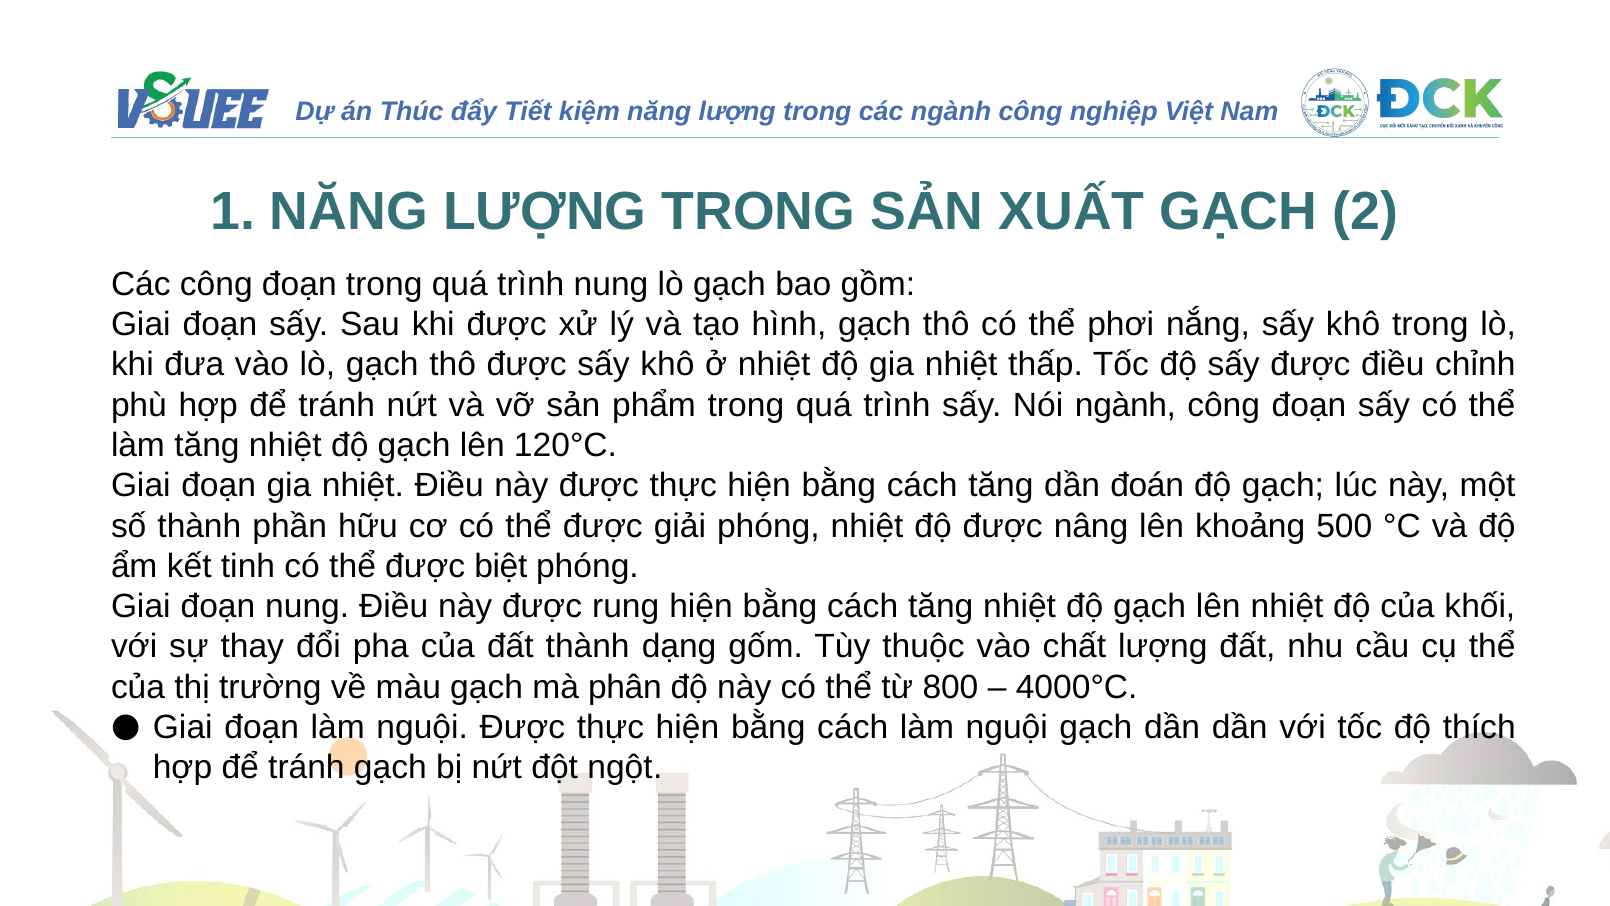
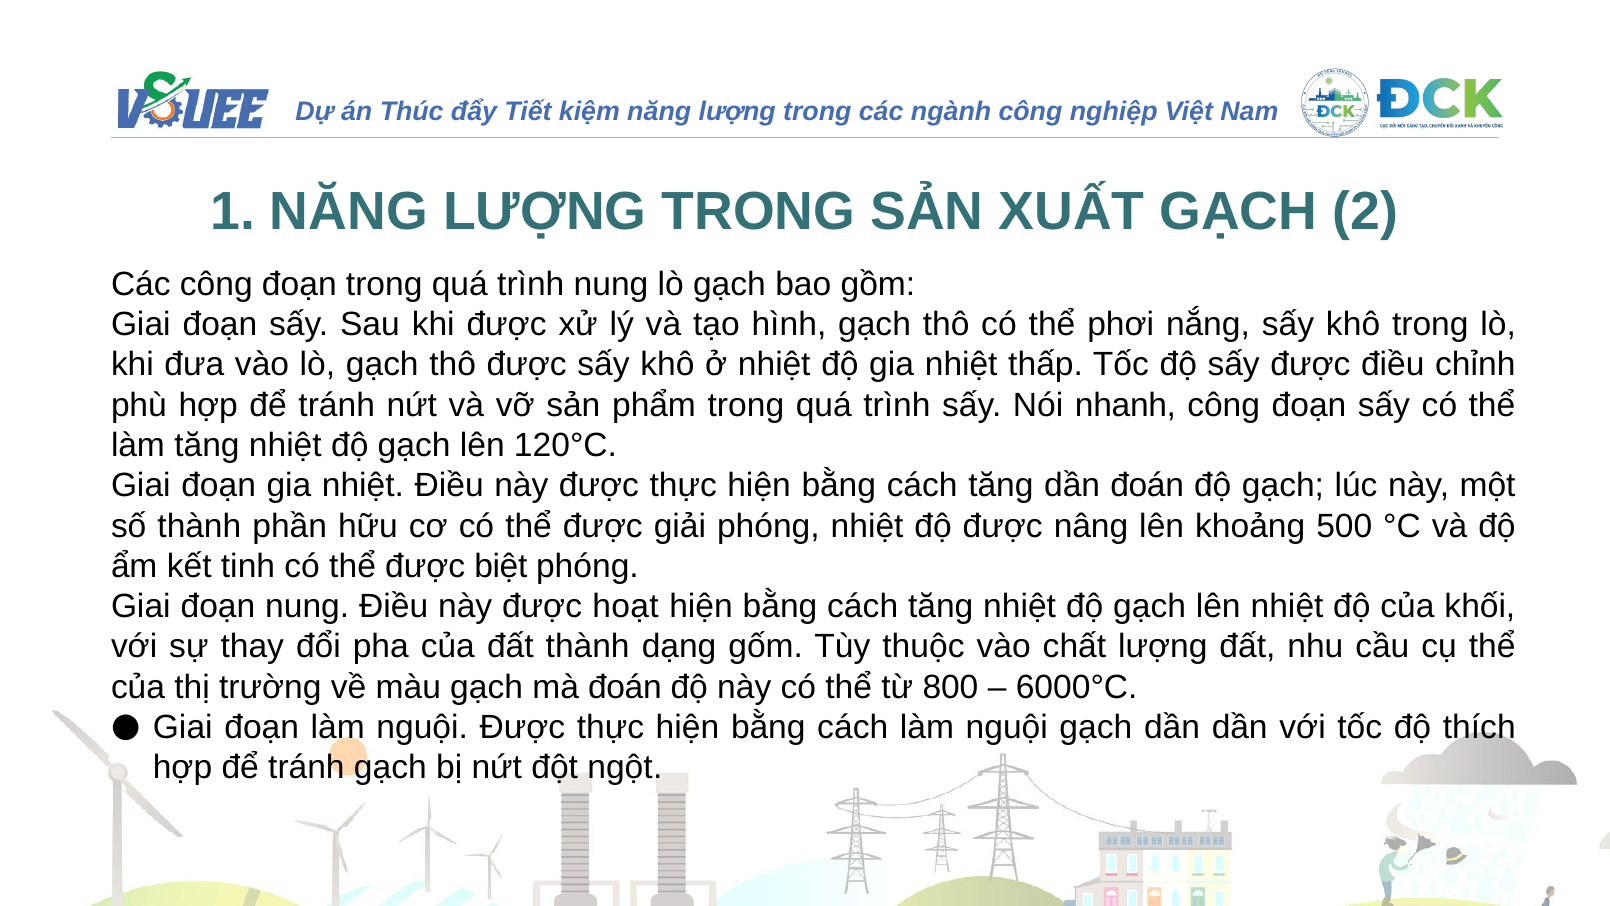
Nói ngành: ngành -> nhanh
rung: rung -> hoạt
mà phân: phân -> đoán
4000°C: 4000°C -> 6000°C
